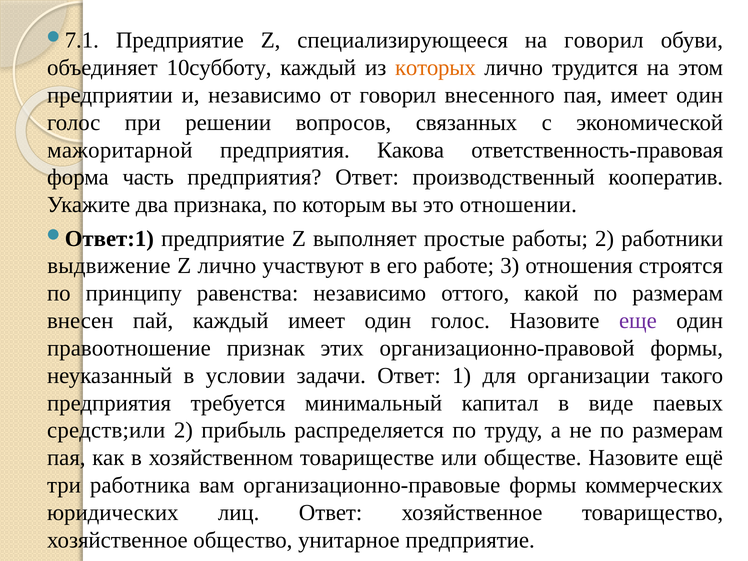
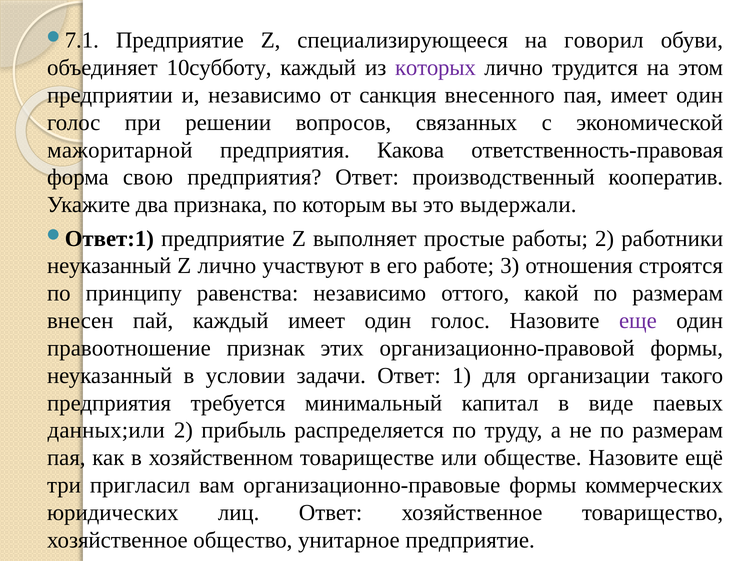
которых colour: orange -> purple
от говорил: говорил -> санкция
часть: часть -> свою
отношении: отношении -> выдержали
выдвижение at (109, 266): выдвижение -> неуказанный
средств;или: средств;или -> данных;или
работника: работника -> пригласил
